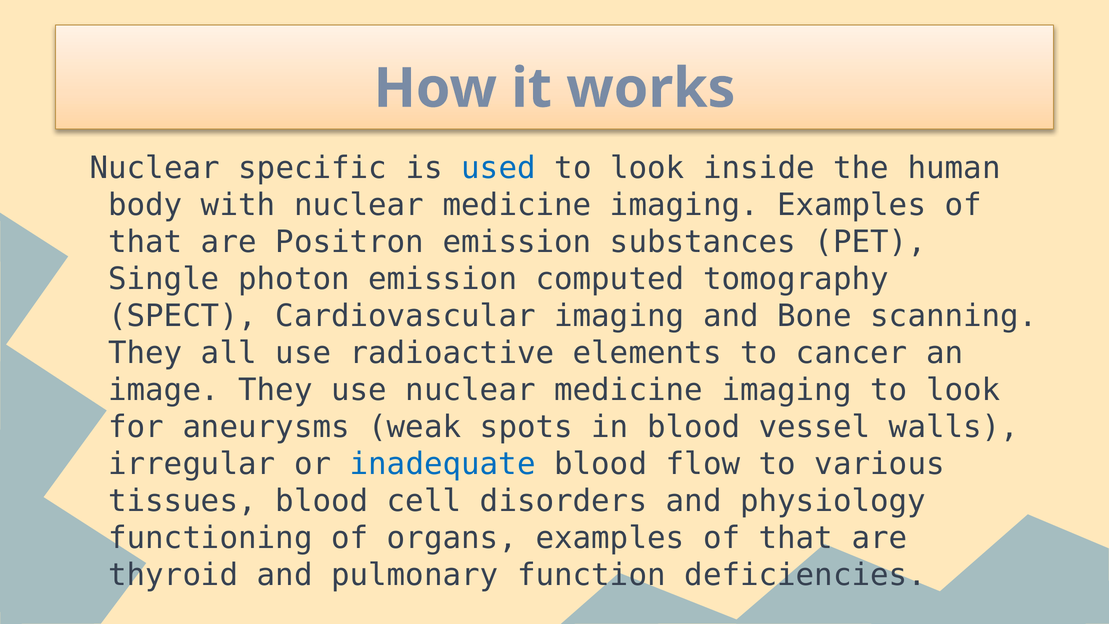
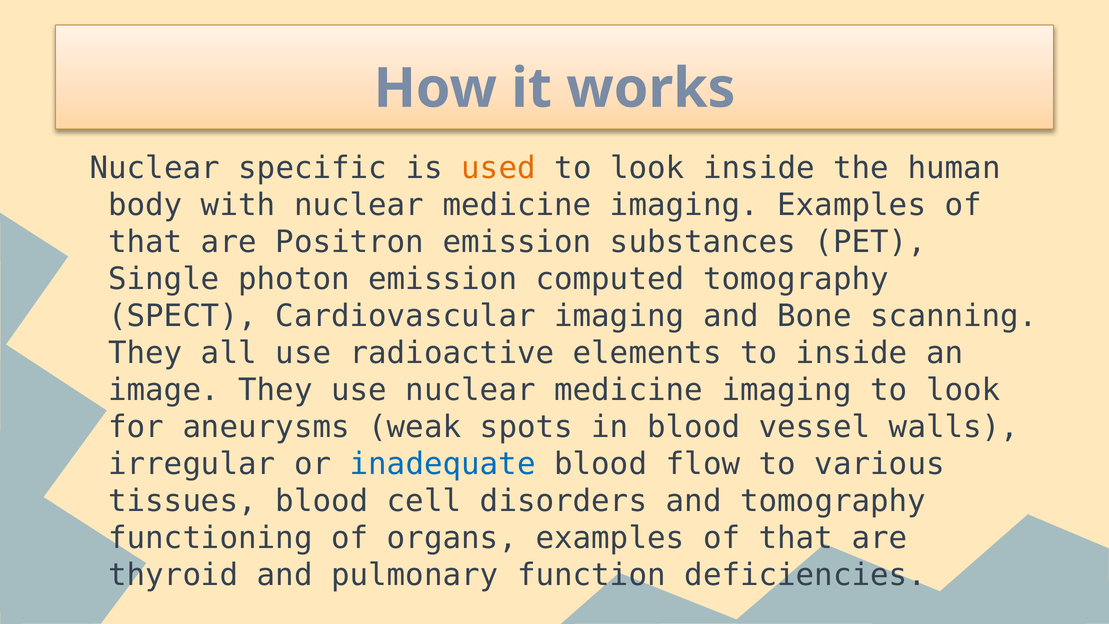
used colour: blue -> orange
to cancer: cancer -> inside
and physiology: physiology -> tomography
